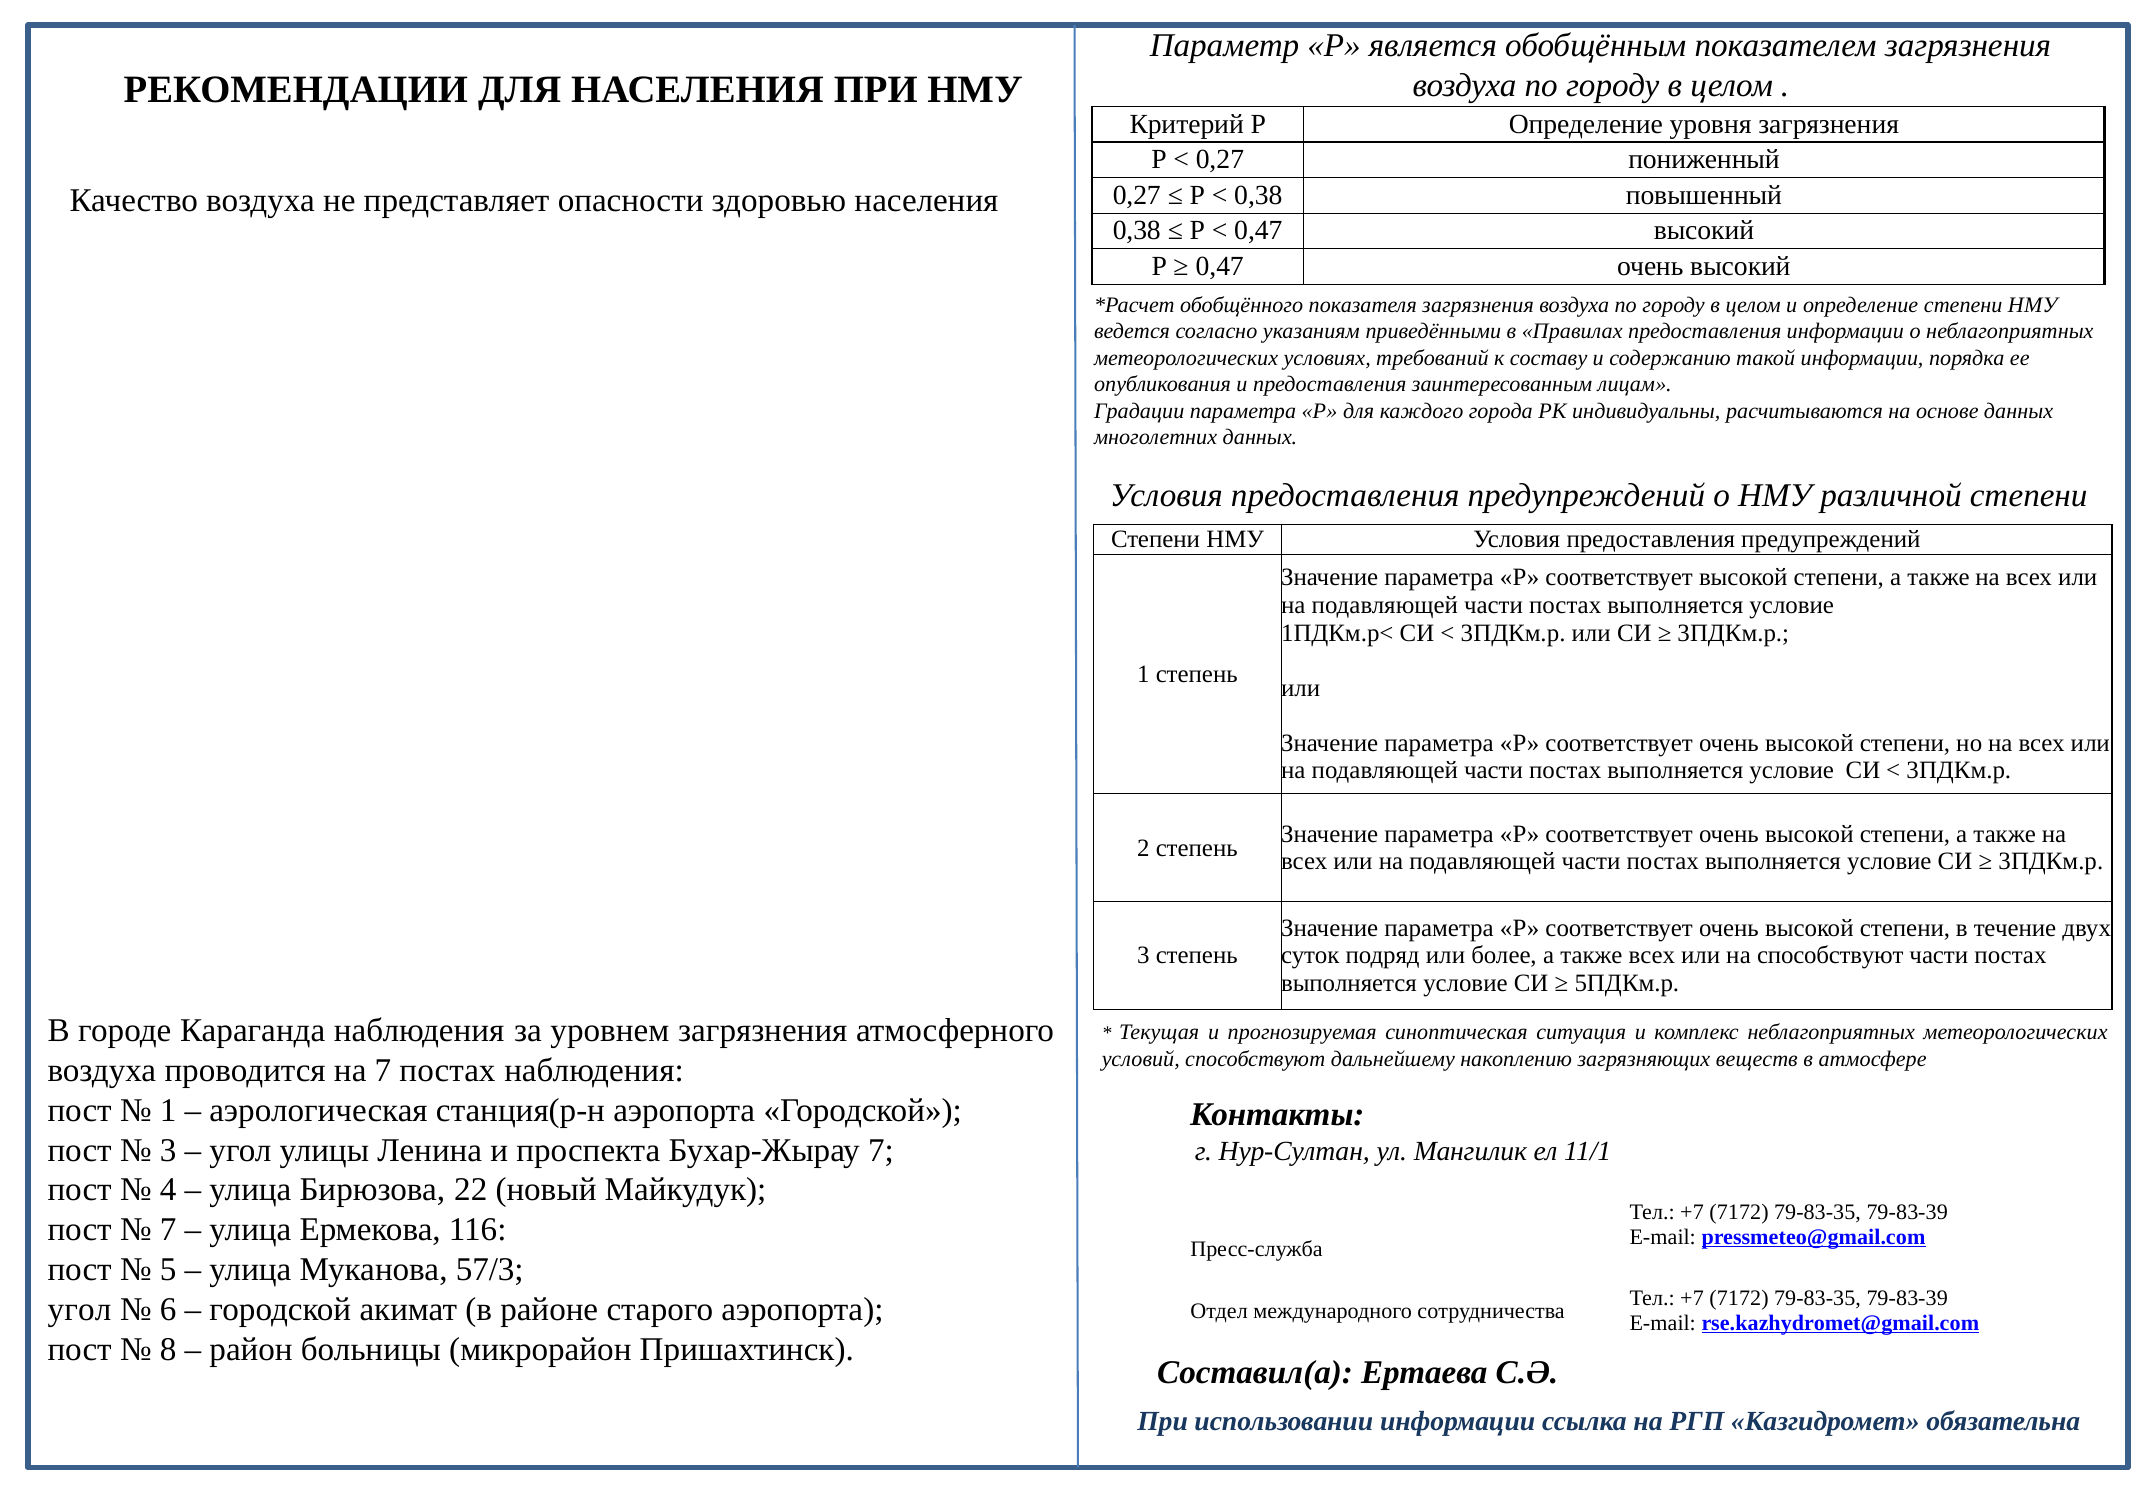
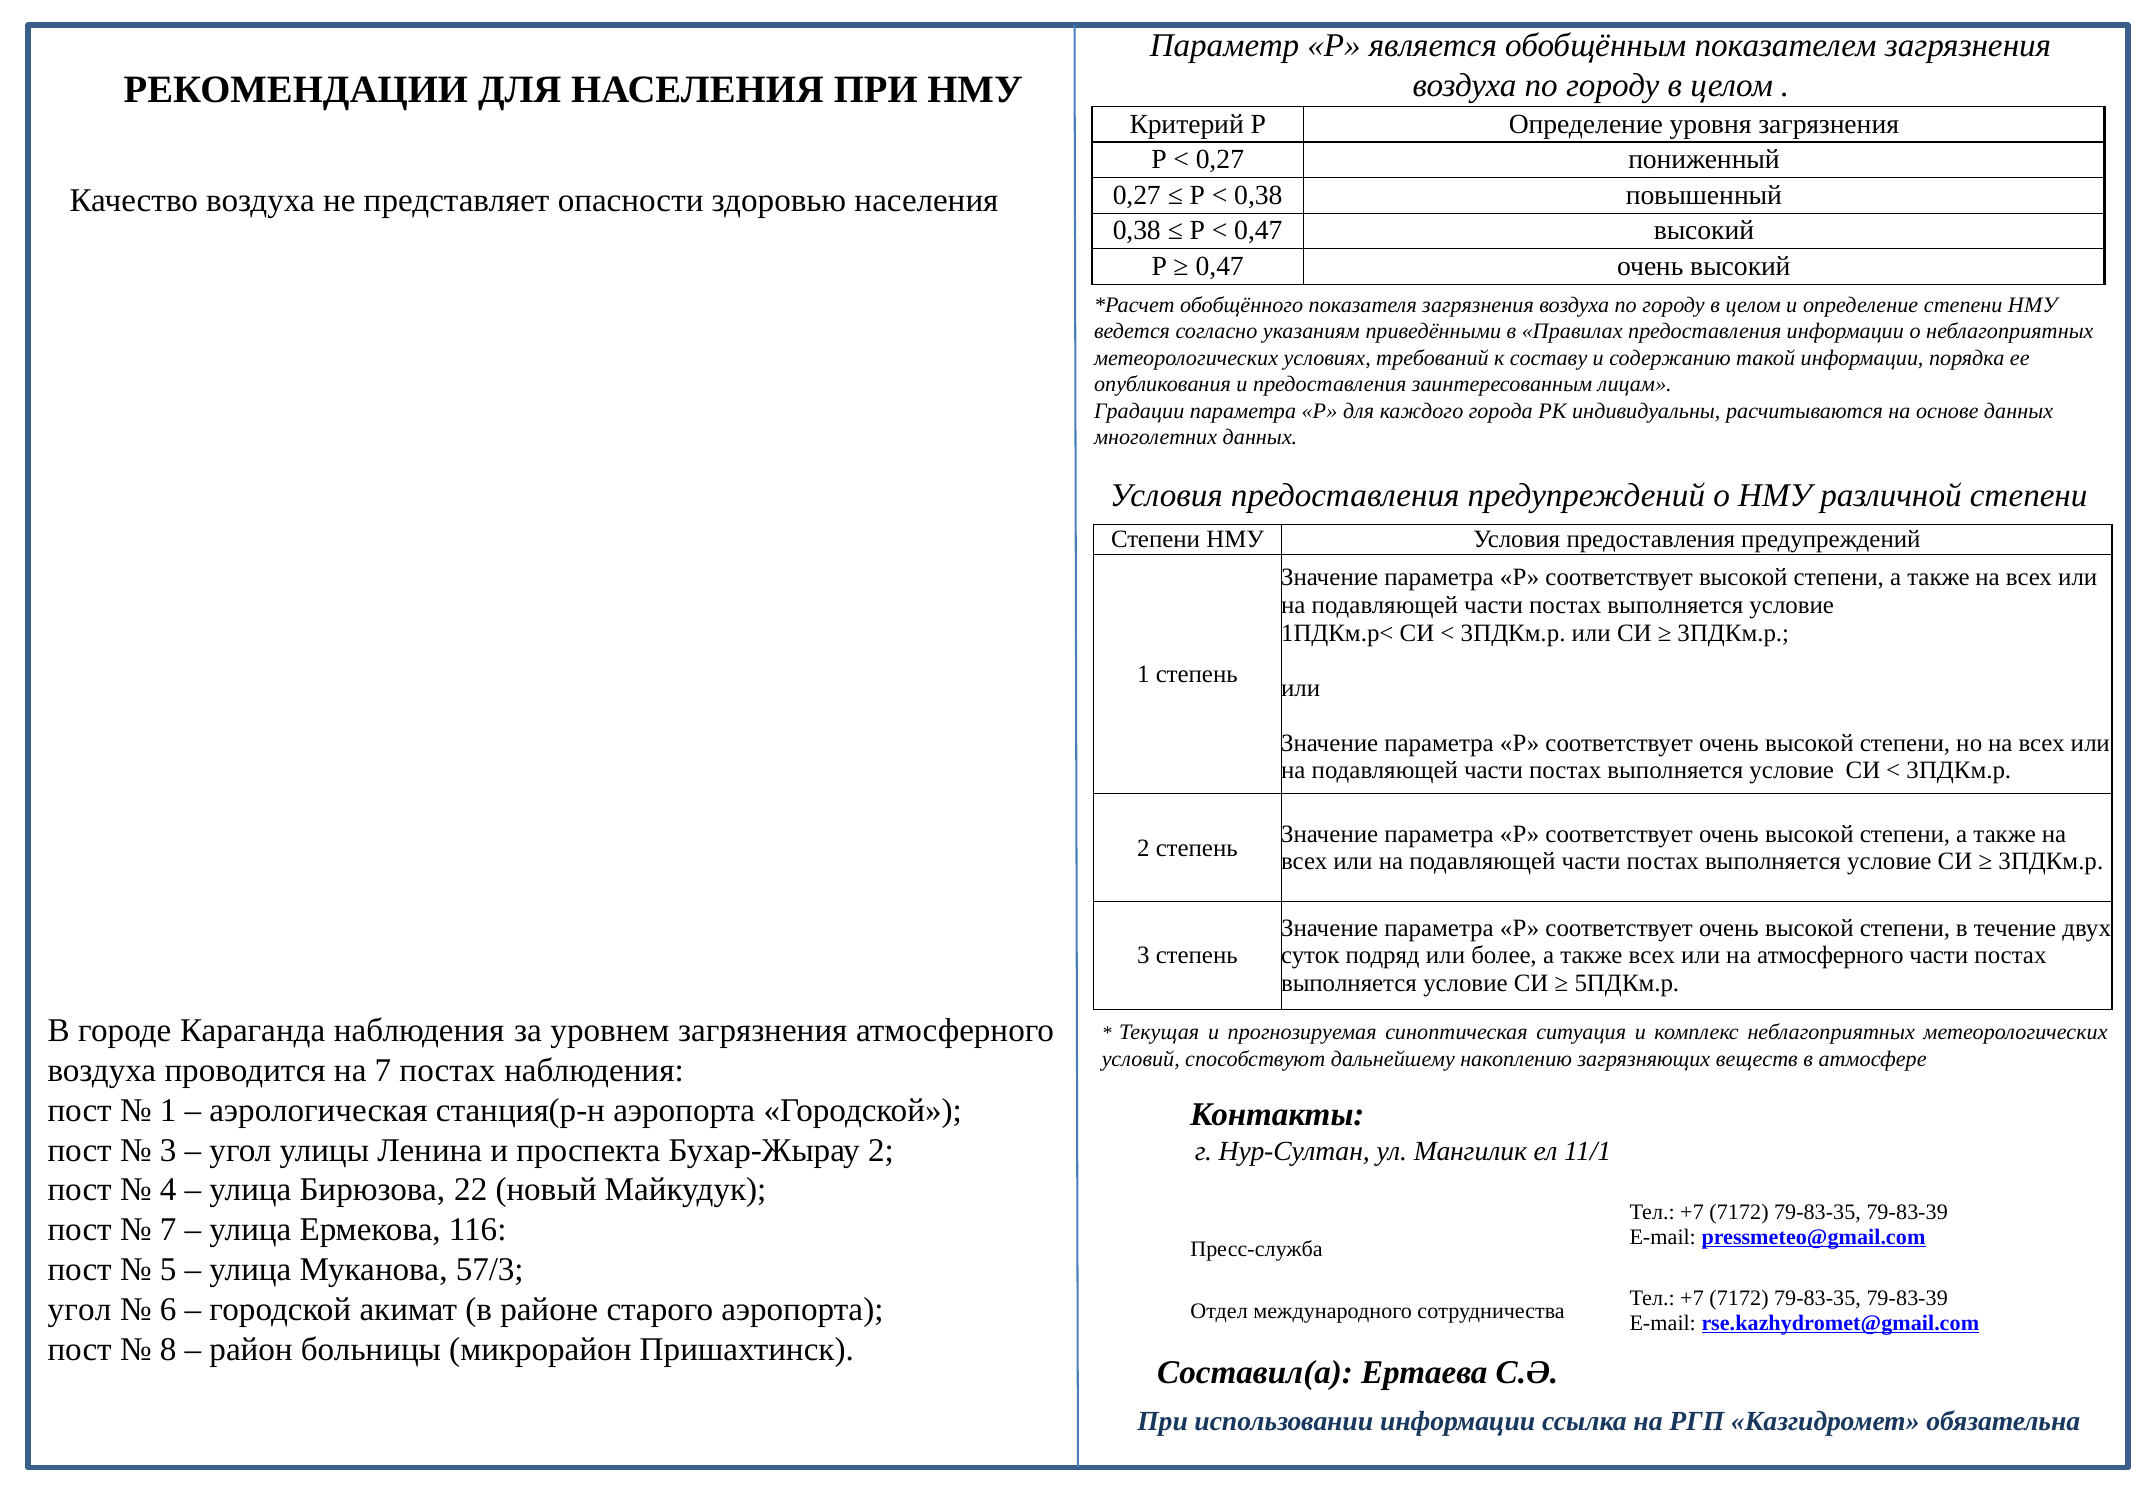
на способствуют: способствуют -> атмосферного
Бухар-Жырау 7: 7 -> 2
